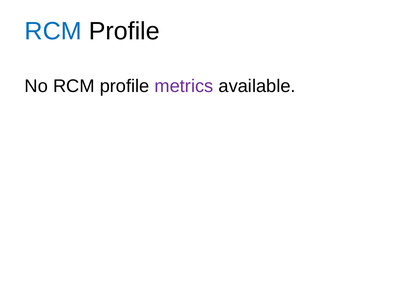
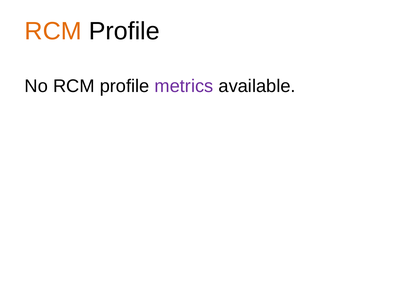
RCM at (53, 31) colour: blue -> orange
